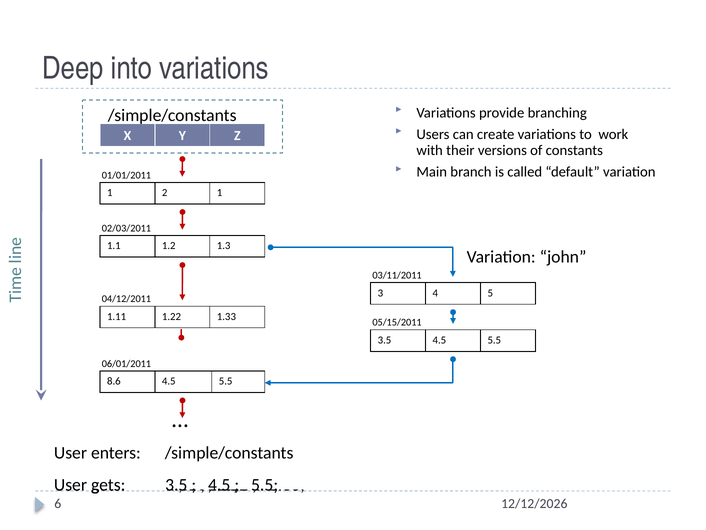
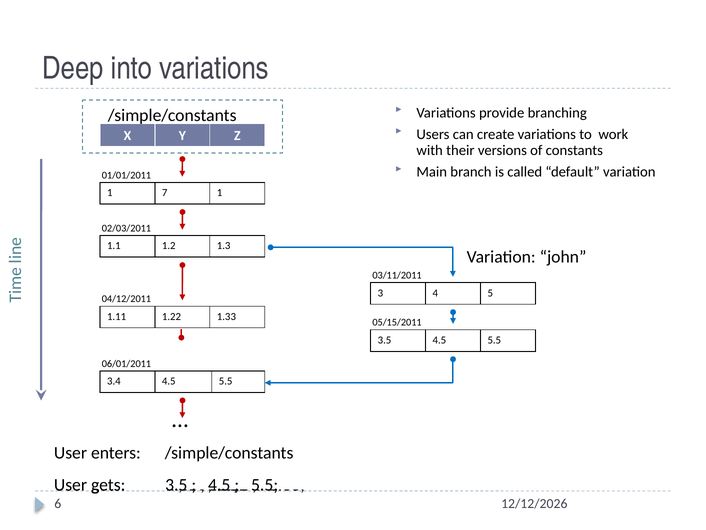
2: 2 -> 7
8.6: 8.6 -> 3.4
